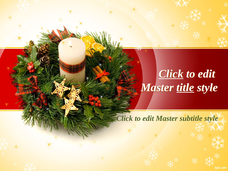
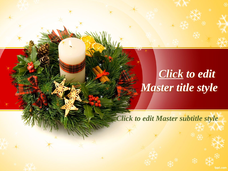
title underline: present -> none
